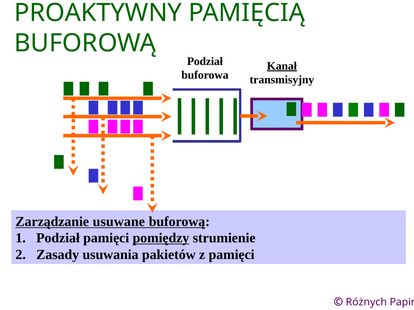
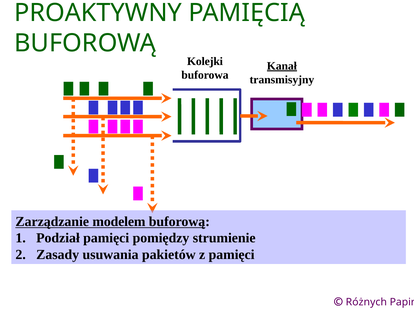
Podział at (205, 62): Podział -> Kolejki
usuwane: usuwane -> modelem
pomiędzy underline: present -> none
